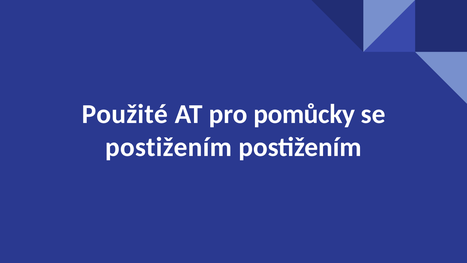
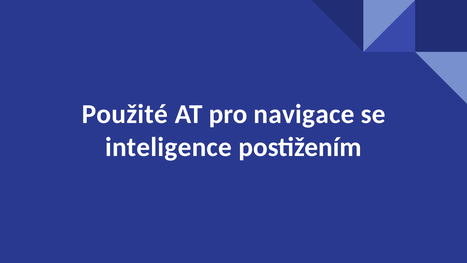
pomůcky: pomůcky -> navigace
postižením at (169, 147): postižením -> inteligence
